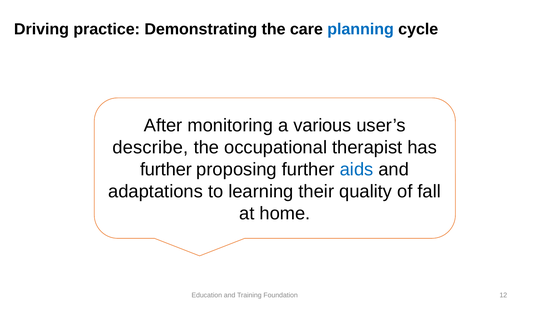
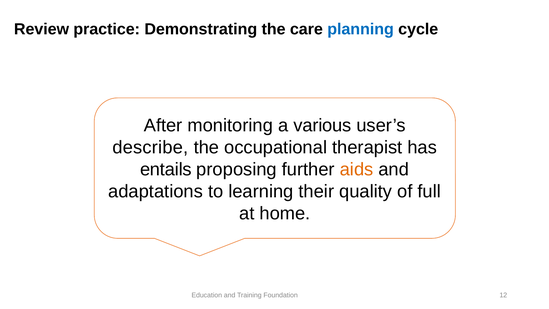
Driving: Driving -> Review
further at (166, 169): further -> entails
aids colour: blue -> orange
fall: fall -> full
